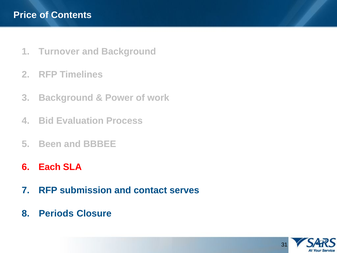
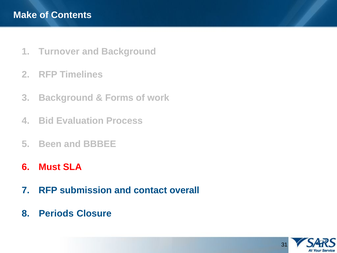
Price: Price -> Make
Power: Power -> Forms
Each: Each -> Must
serves: serves -> overall
